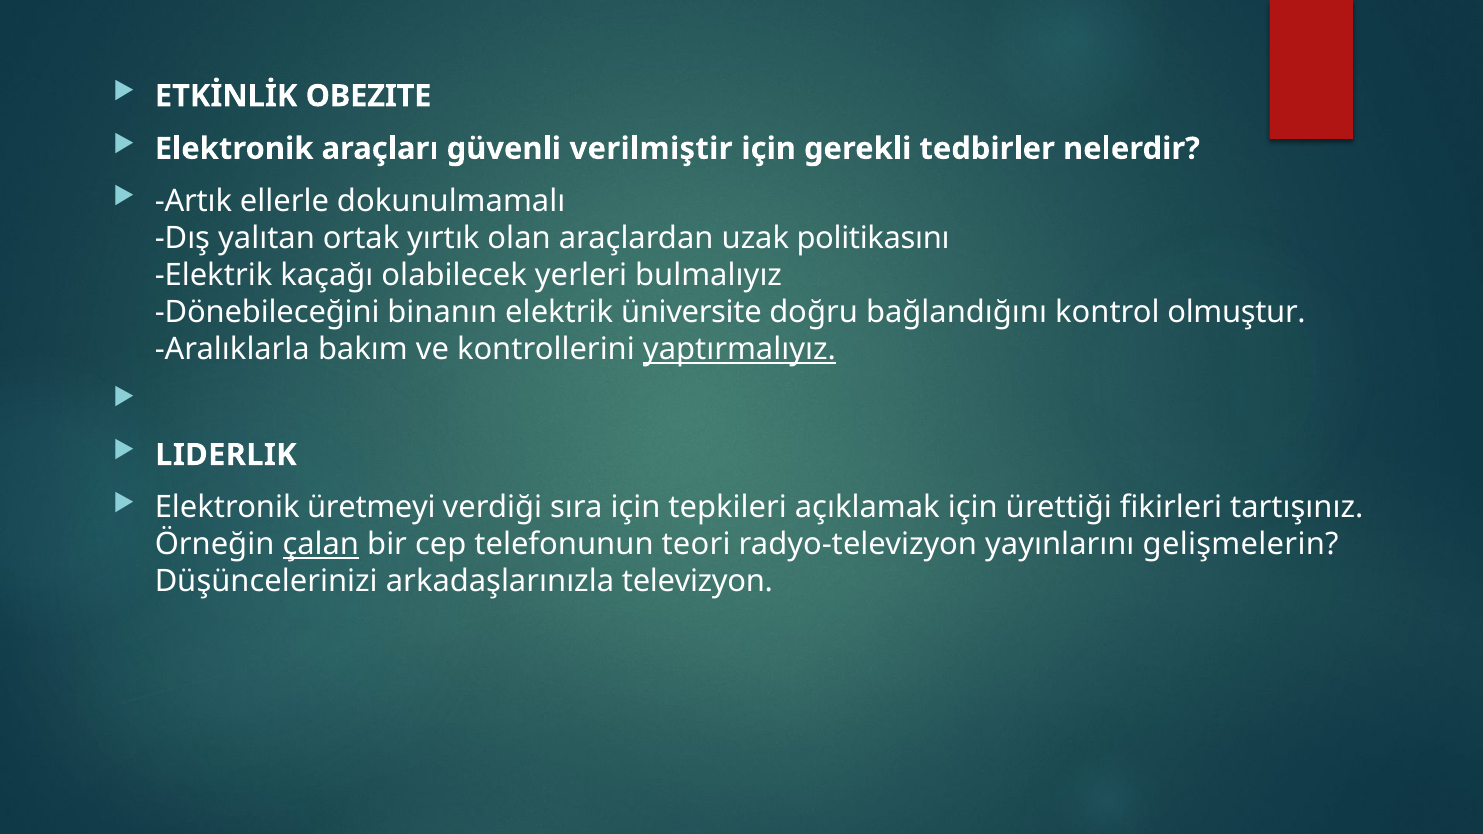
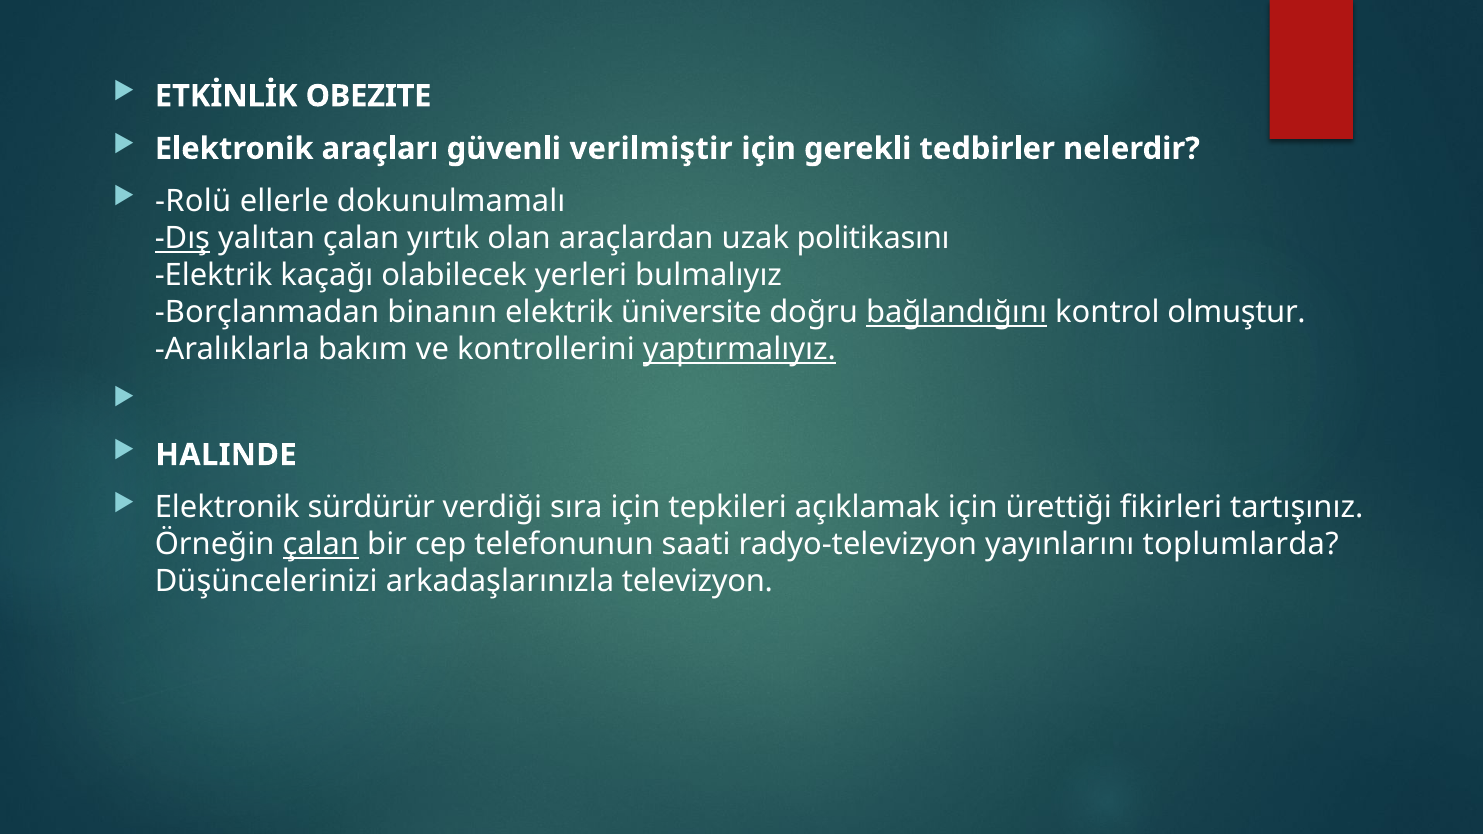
Artık: Artık -> Rolü
Dış underline: none -> present
yalıtan ortak: ortak -> çalan
Dönebileceğini: Dönebileceğini -> Borçlanmadan
bağlandığını underline: none -> present
LIDERLIK: LIDERLIK -> HALINDE
üretmeyi: üretmeyi -> sürdürür
teori: teori -> saati
gelişmelerin: gelişmelerin -> toplumlarda
